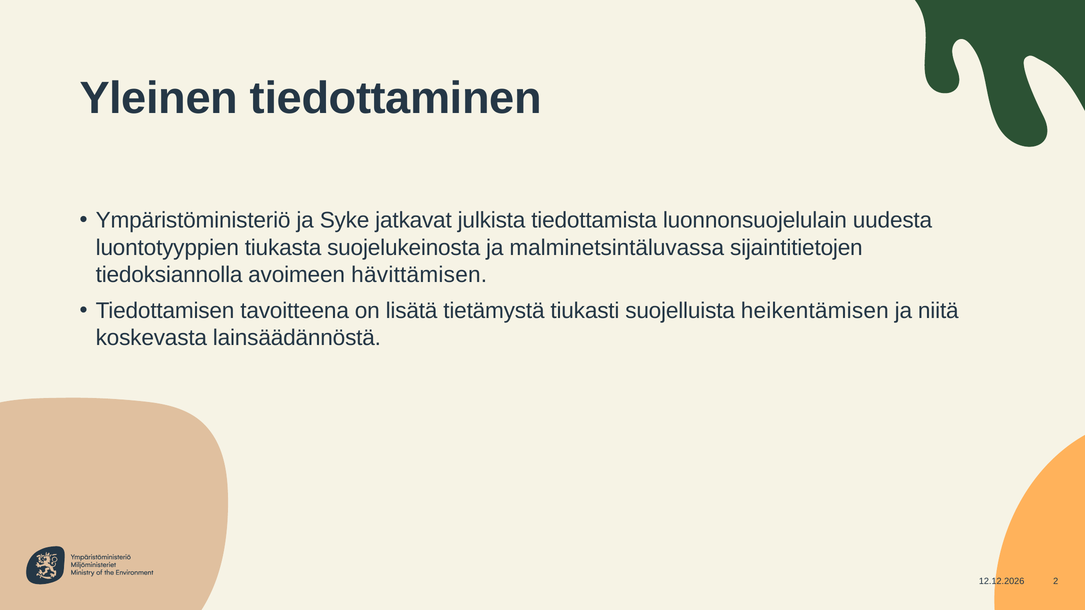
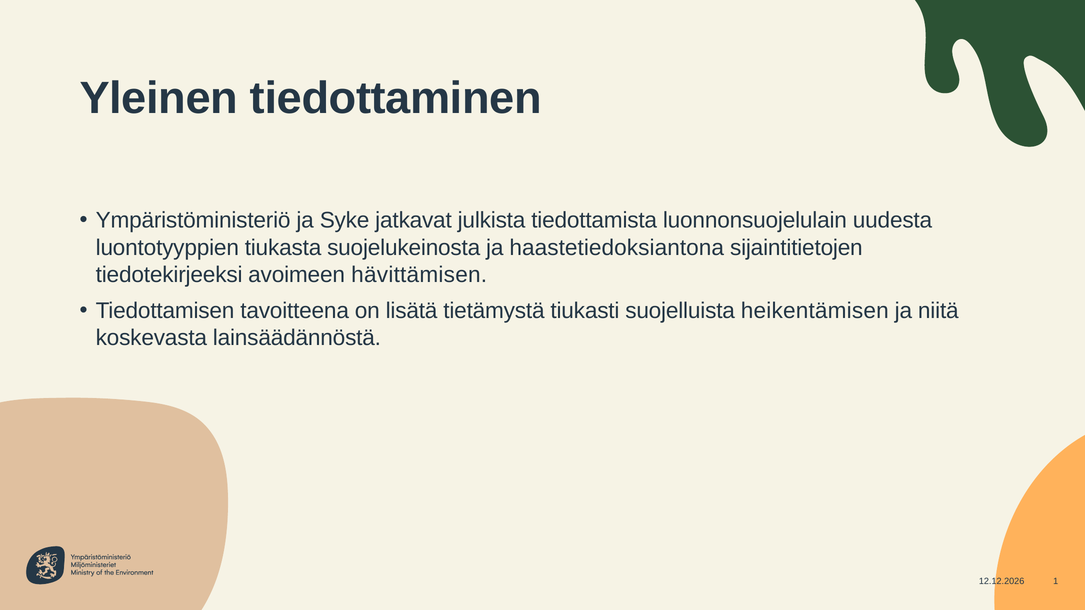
malminetsintäluvassa: malminetsintäluvassa -> haastetiedoksiantona
tiedoksiannolla: tiedoksiannolla -> tiedotekirjeeksi
2: 2 -> 1
